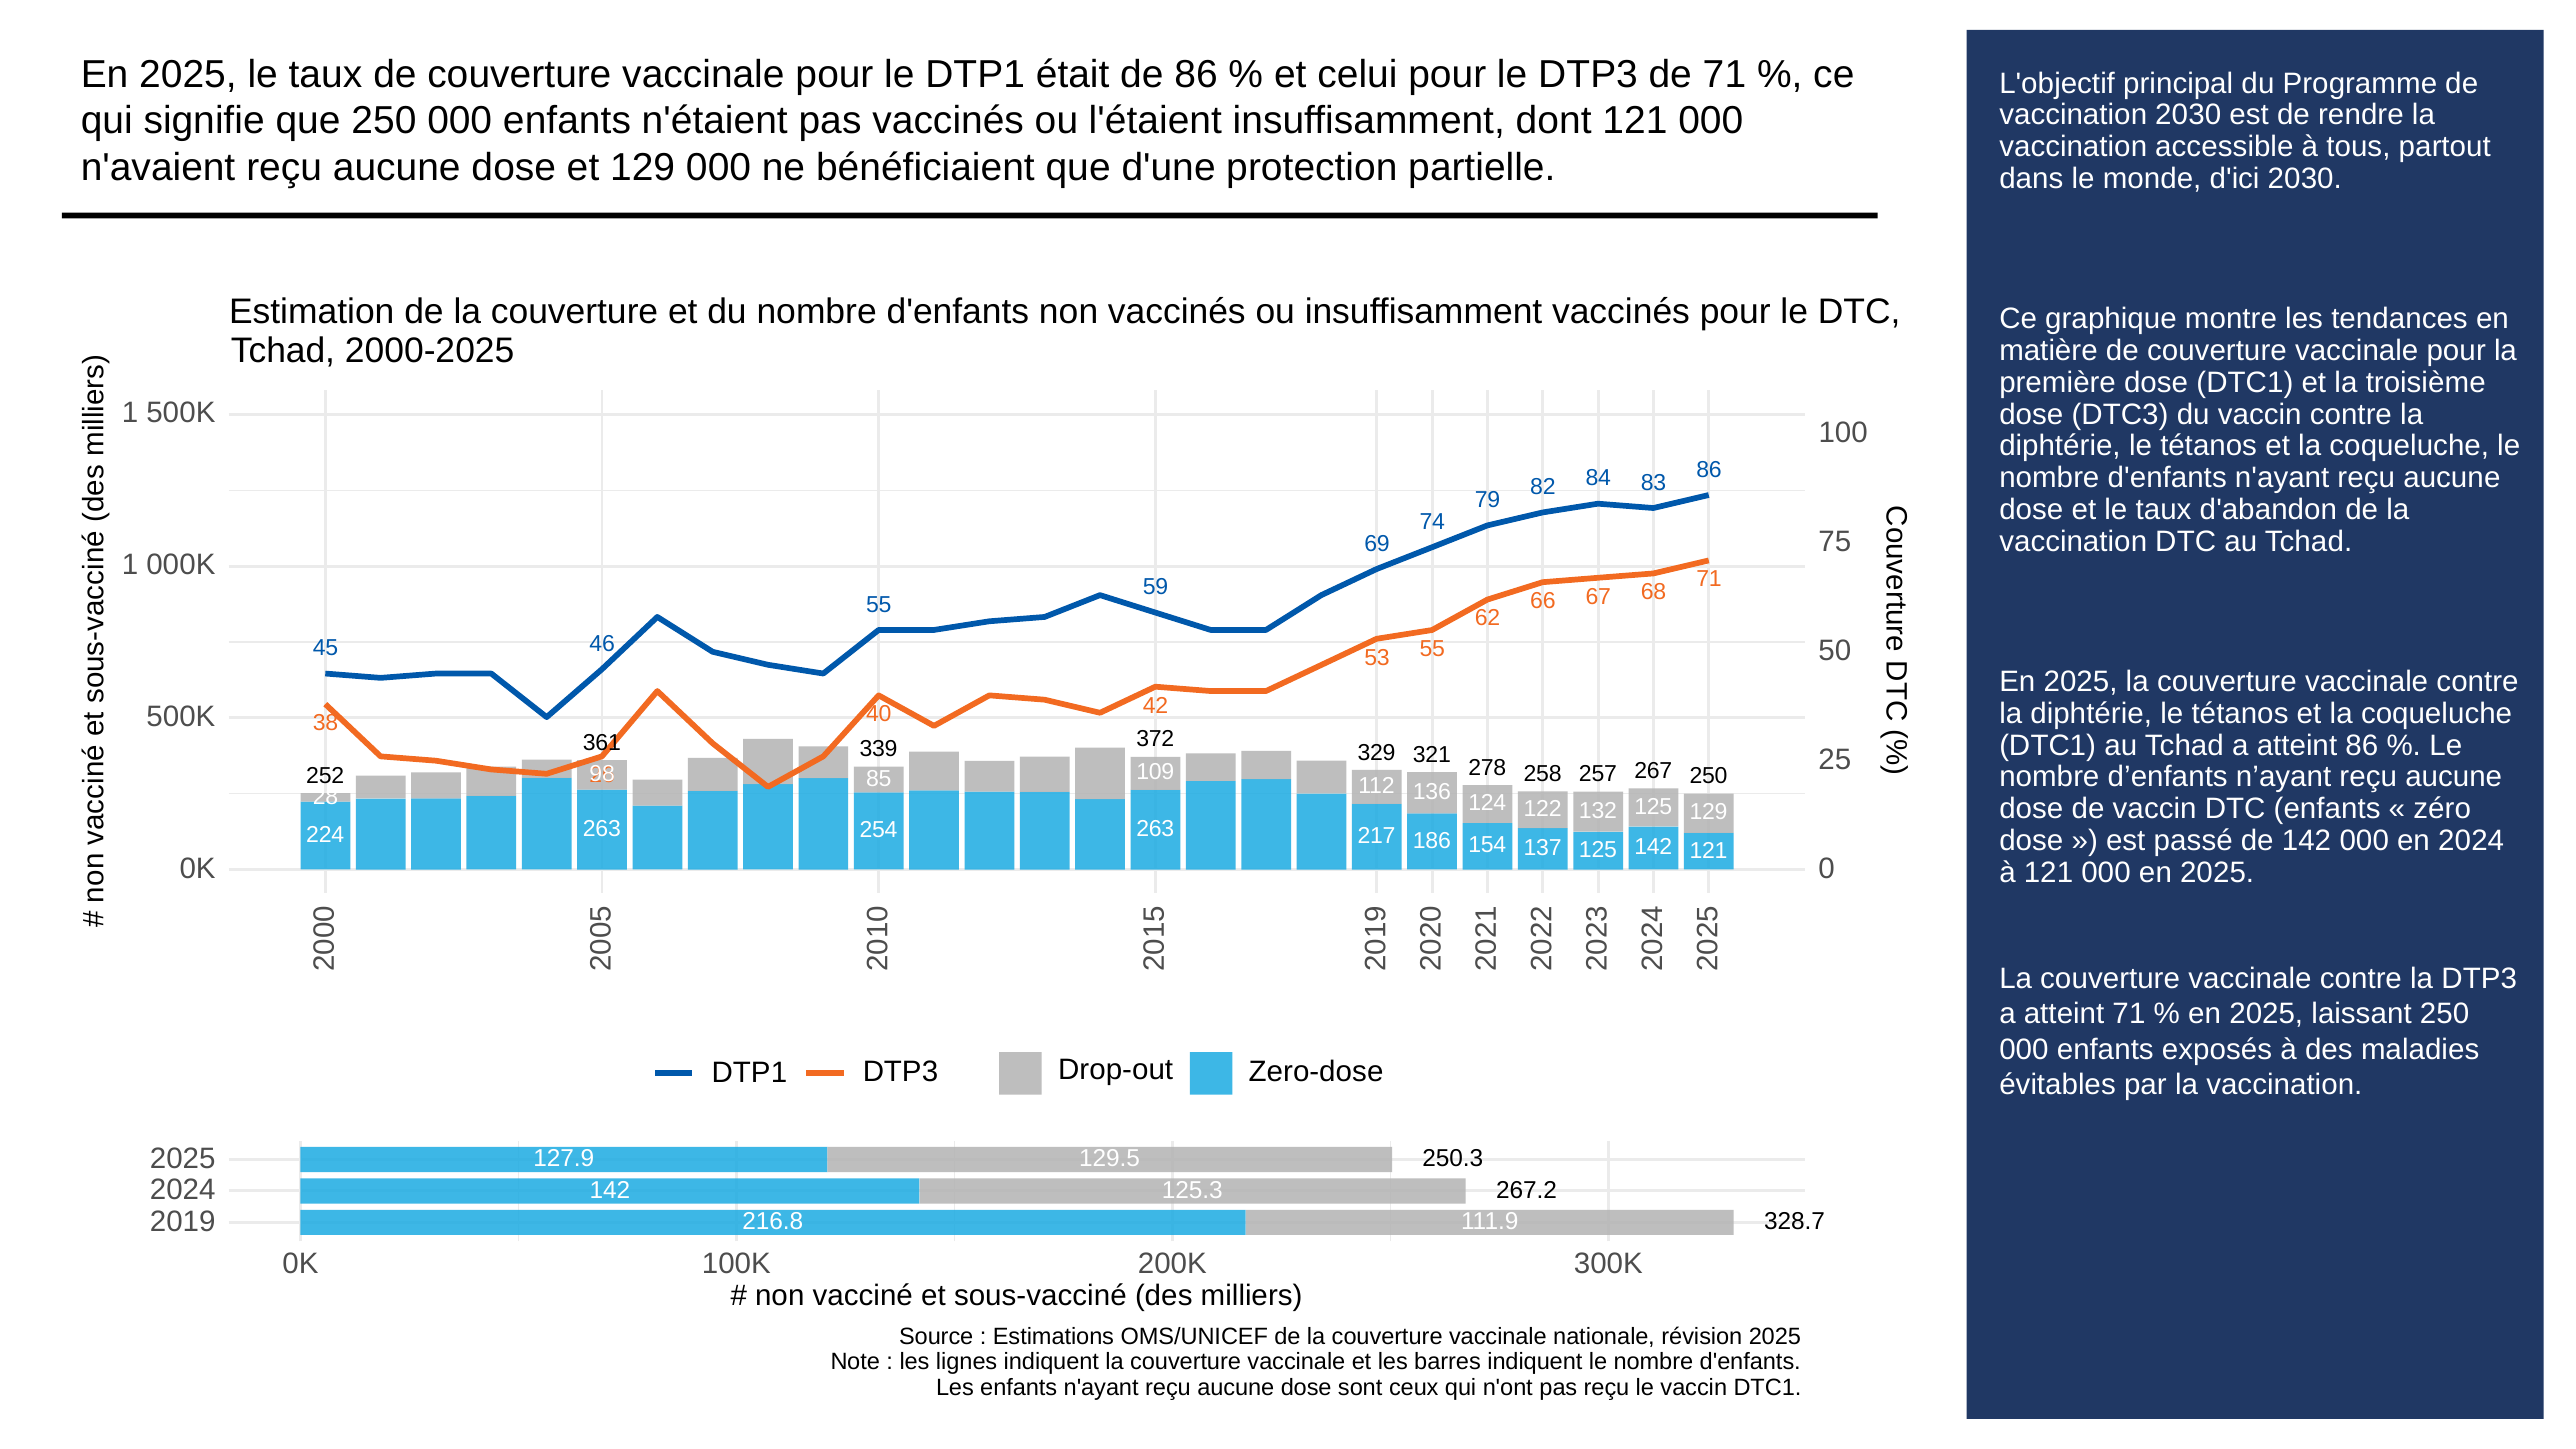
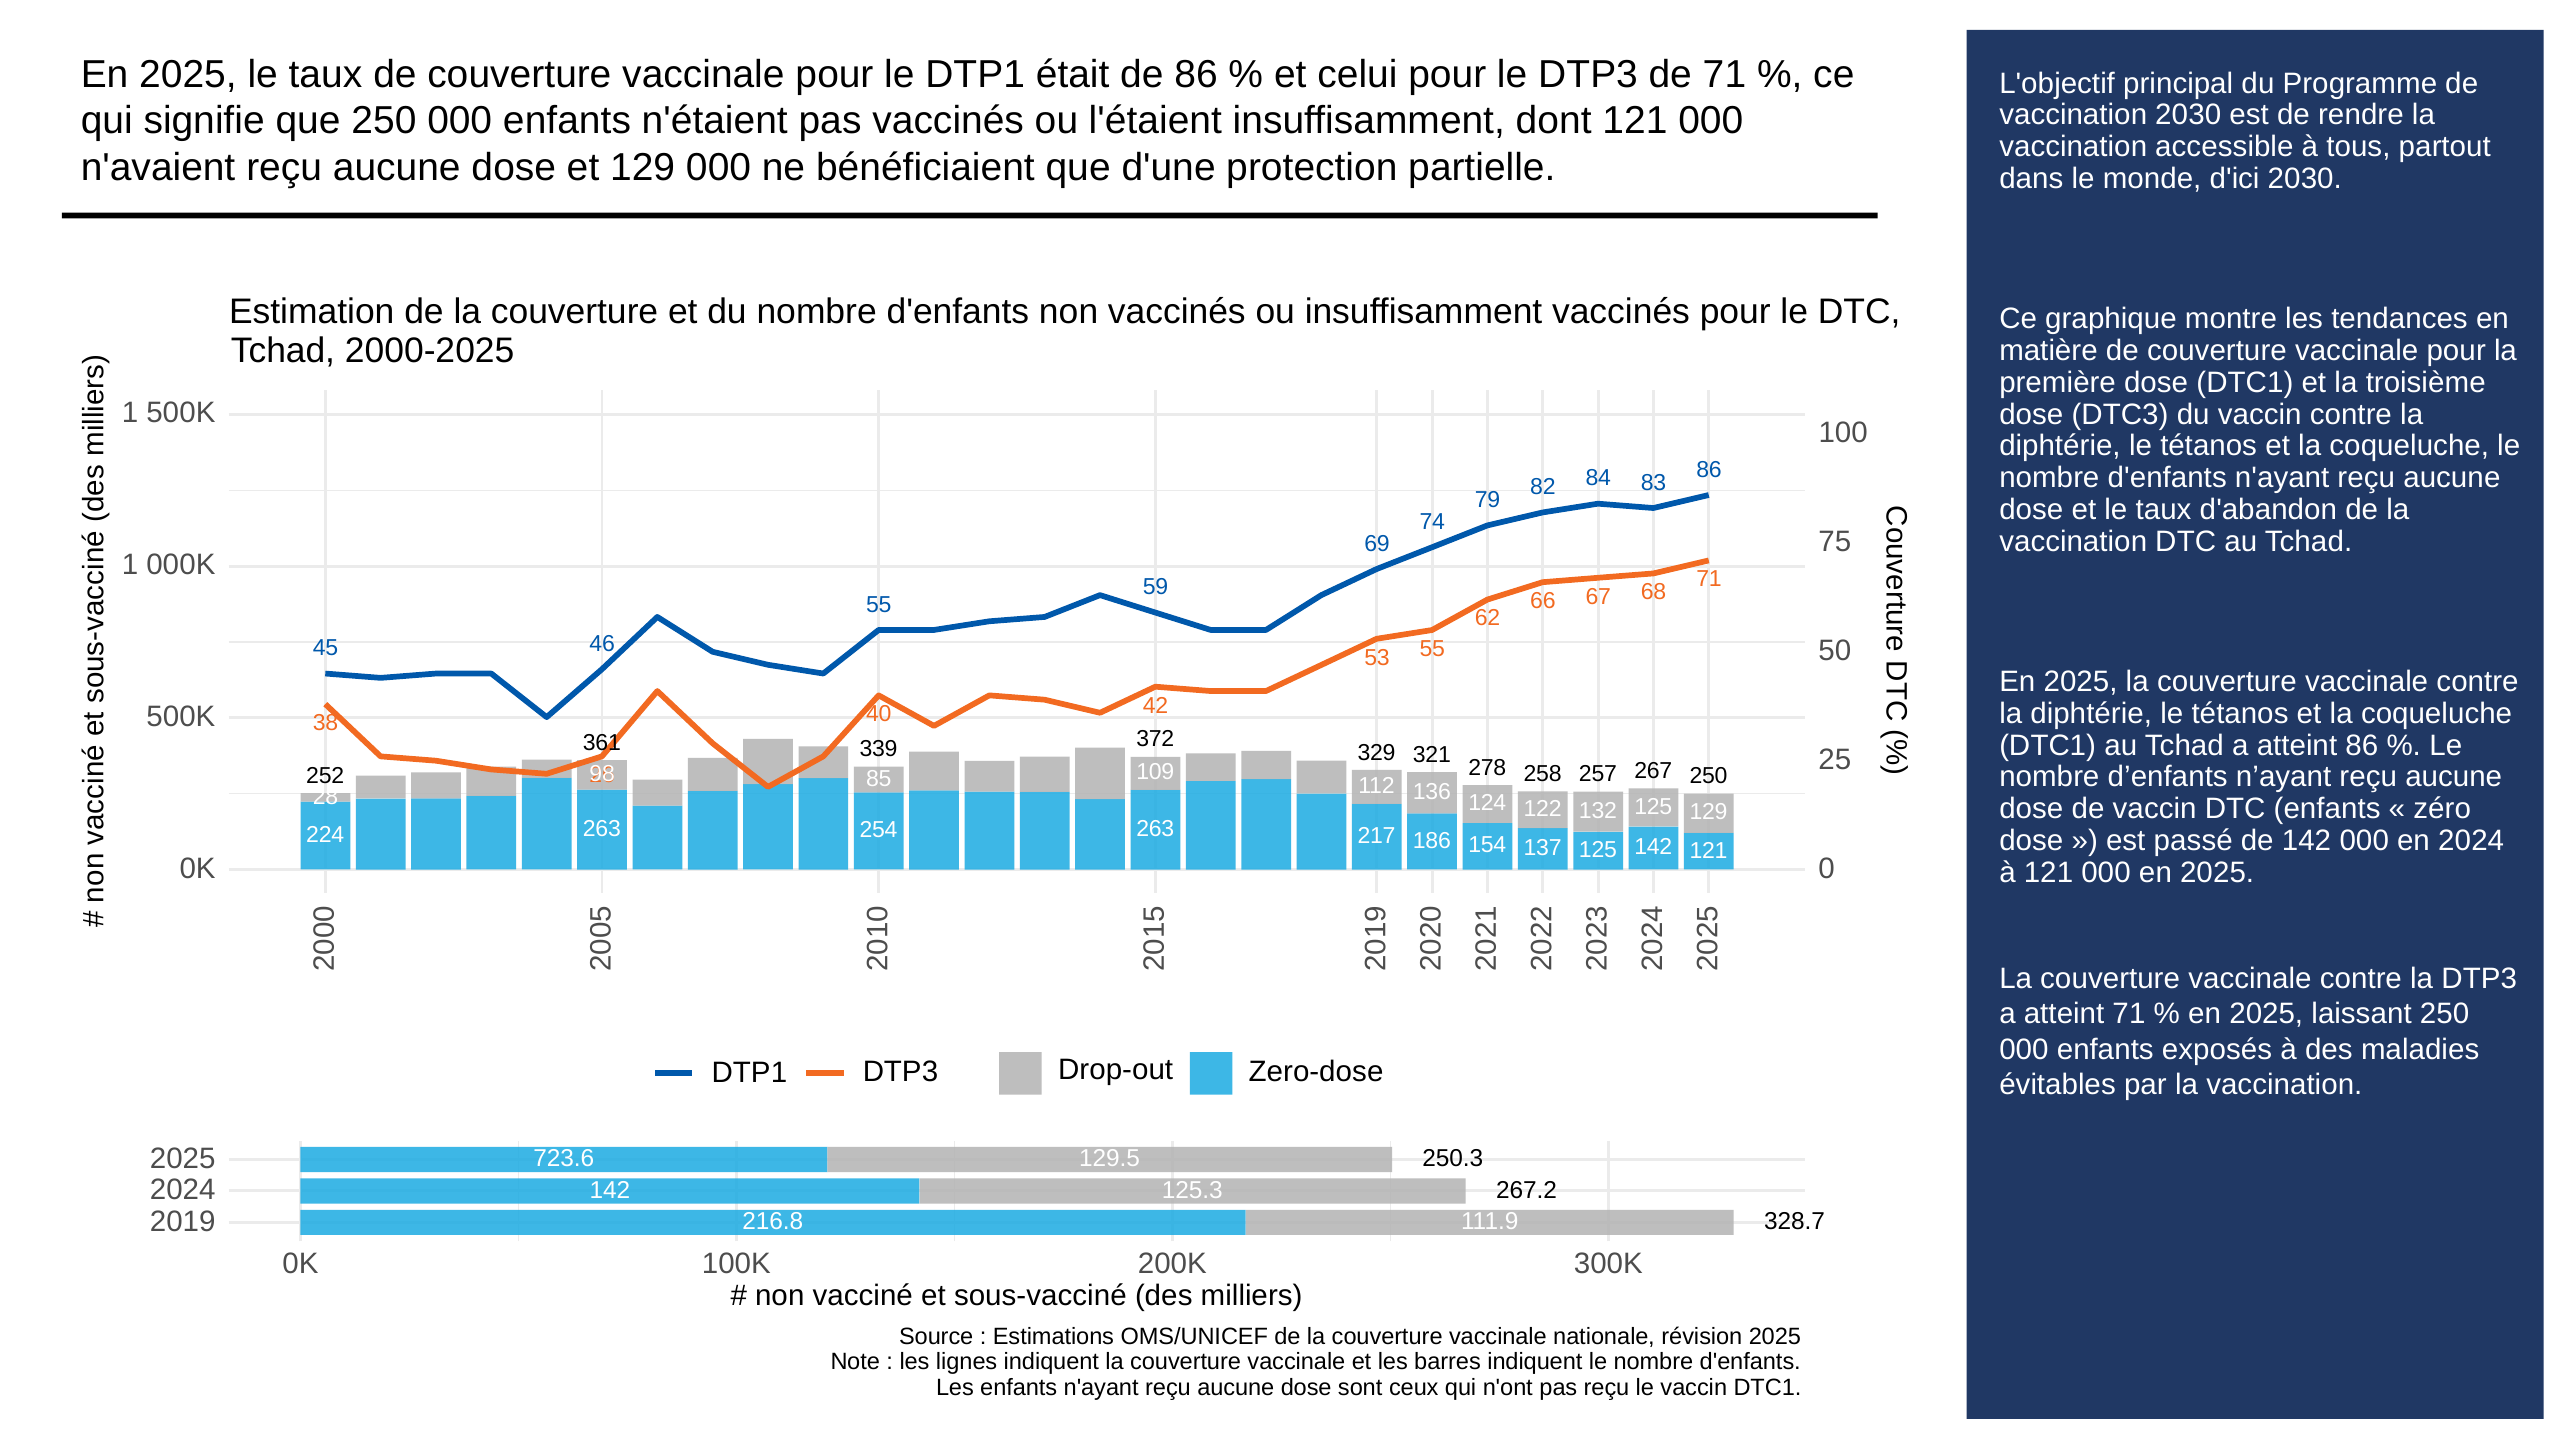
127.9: 127.9 -> 723.6
